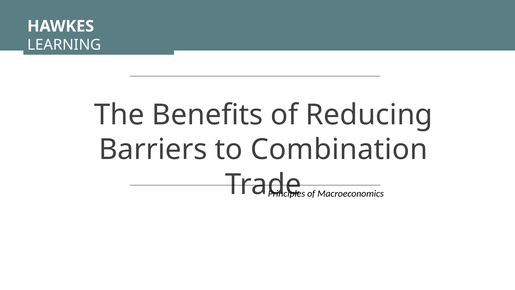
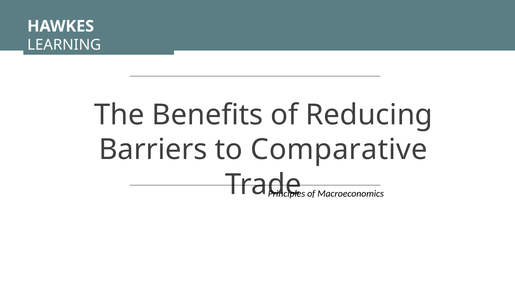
Combination: Combination -> Comparative
